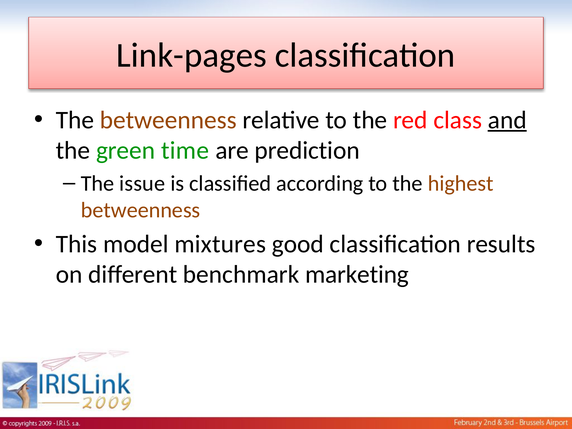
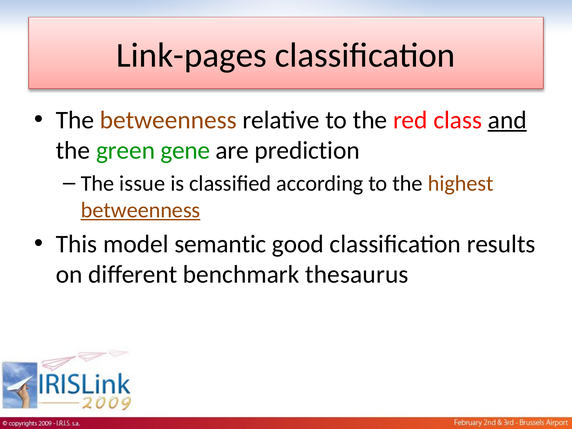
time: time -> gene
betweenness at (141, 210) underline: none -> present
mixtures: mixtures -> semantic
marketing: marketing -> thesaurus
